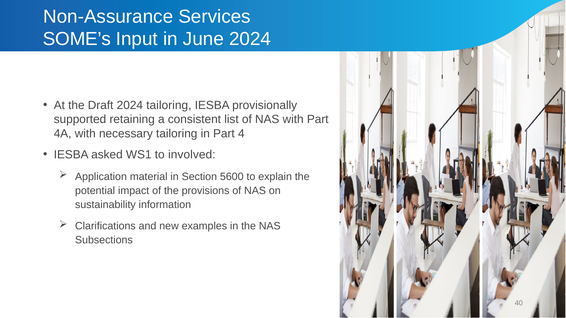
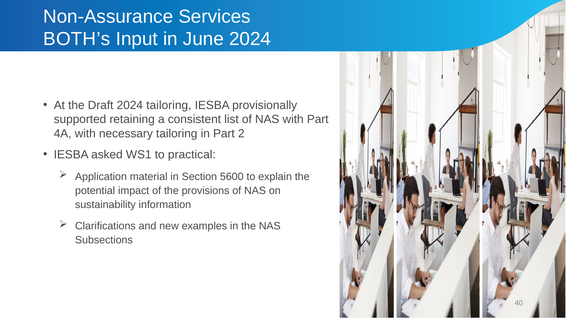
SOME’s: SOME’s -> BOTH’s
4: 4 -> 2
involved: involved -> practical
